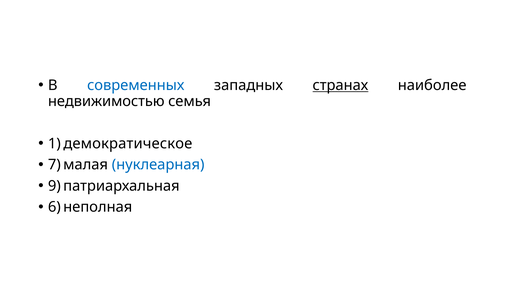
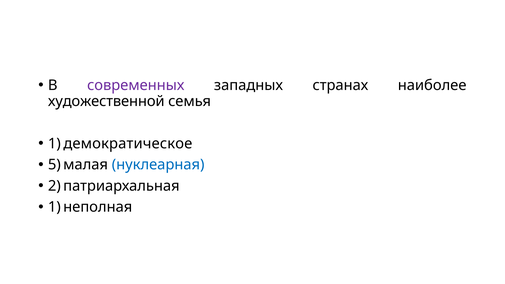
современных colour: blue -> purple
странах underline: present -> none
недвижимостью: недвижимостью -> художественной
7: 7 -> 5
9: 9 -> 2
6 at (54, 207): 6 -> 1
